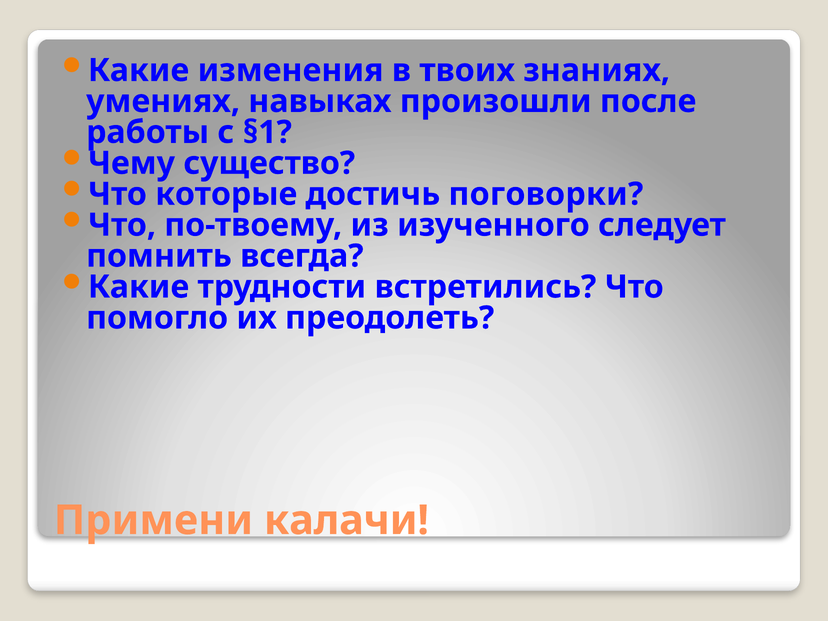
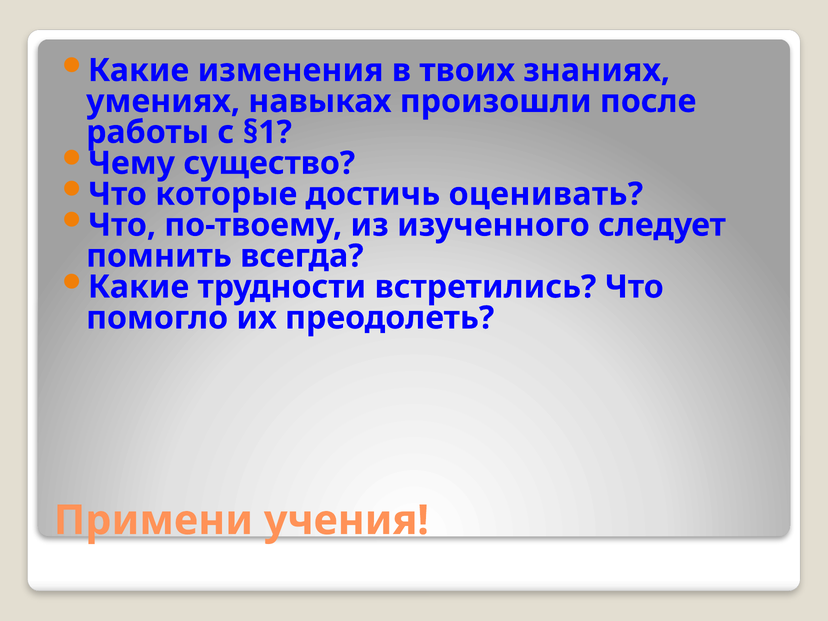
поговорки: поговорки -> оценивать
калачи: калачи -> учения
